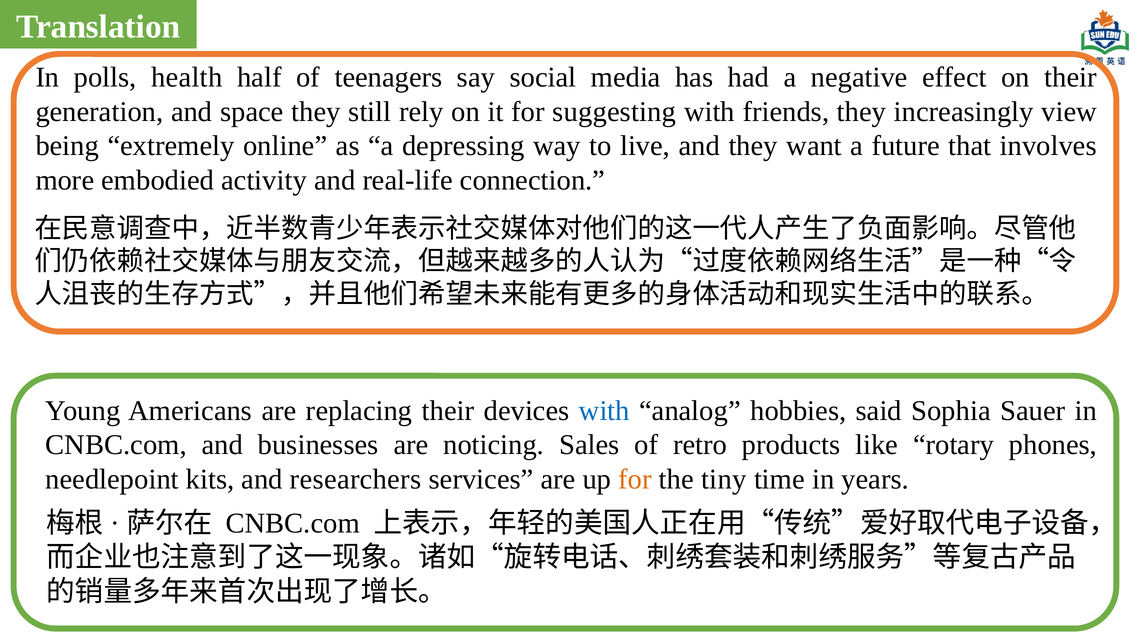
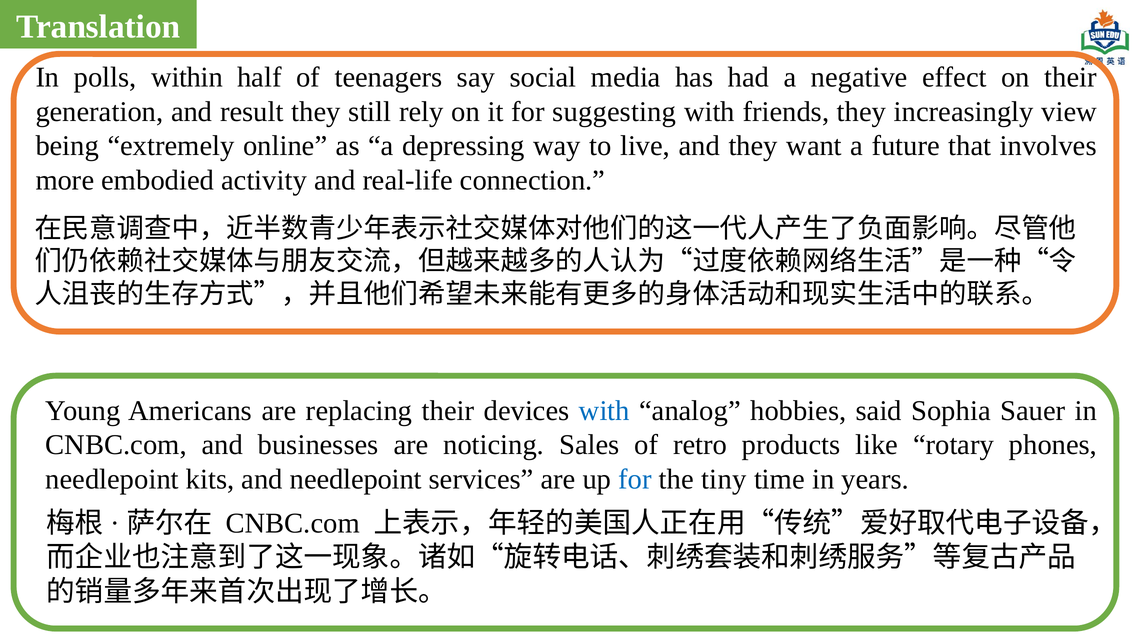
health: health -> within
space: space -> result
and researchers: researchers -> needlepoint
for at (635, 480) colour: orange -> blue
